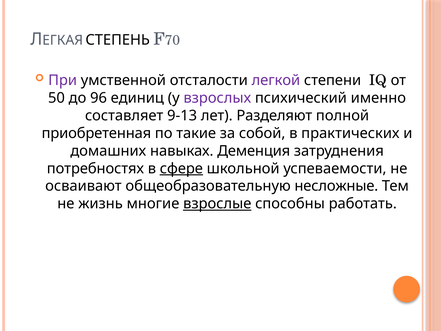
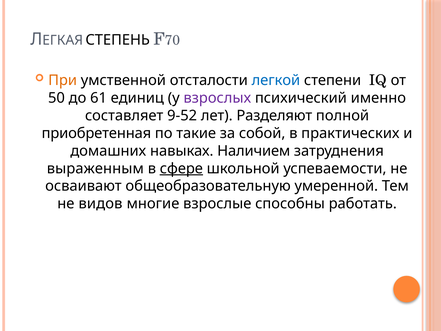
При colour: purple -> orange
легкой colour: purple -> blue
96: 96 -> 61
9-13: 9-13 -> 9-52
Деменция: Деменция -> Наличием
потребностях: потребностях -> выраженным
несложные: несложные -> умеренной
жизнь: жизнь -> видов
взрослые underline: present -> none
